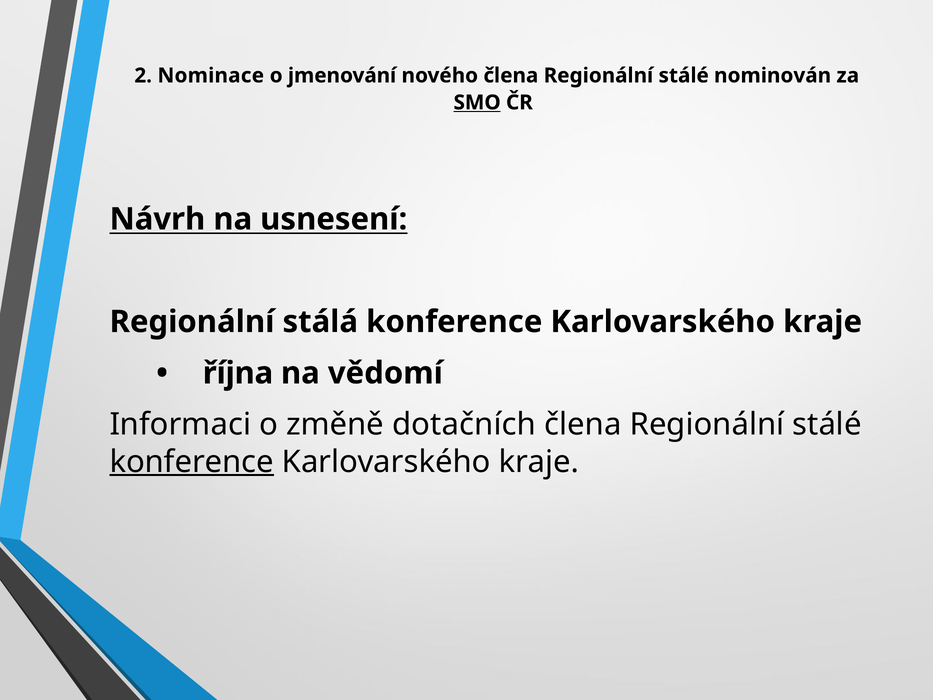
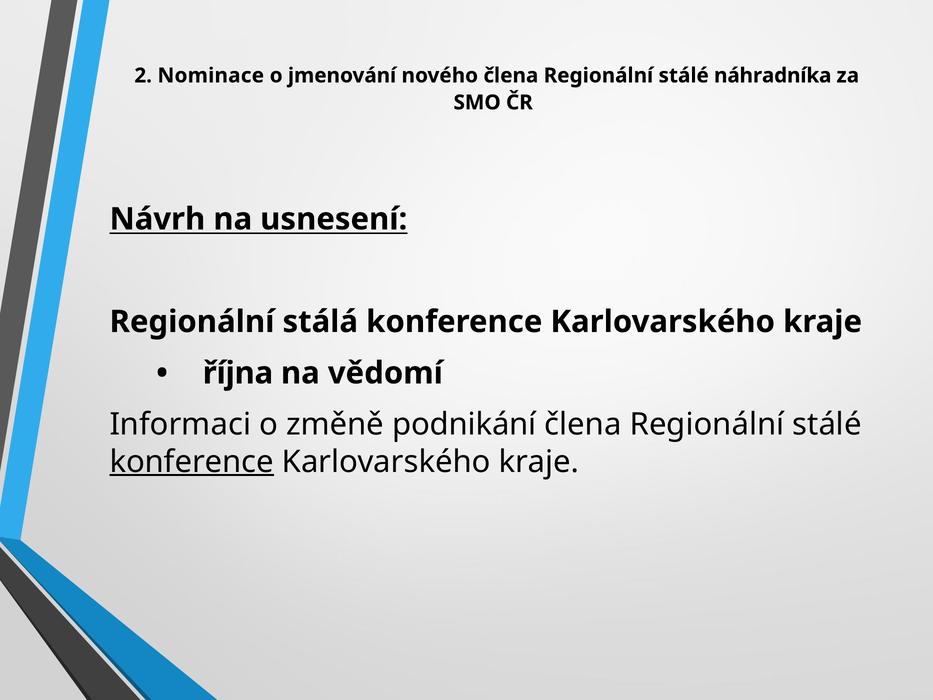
nominován: nominován -> náhradníka
SMO underline: present -> none
dotačních: dotačních -> podnikání
